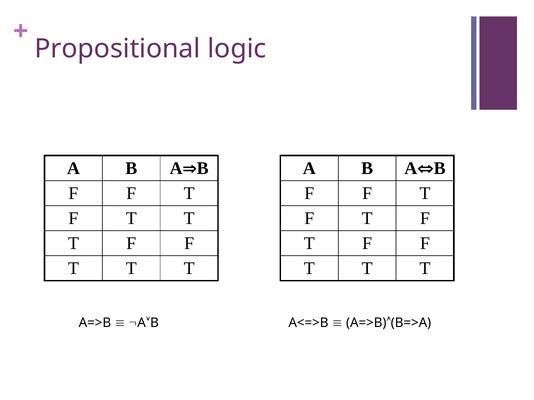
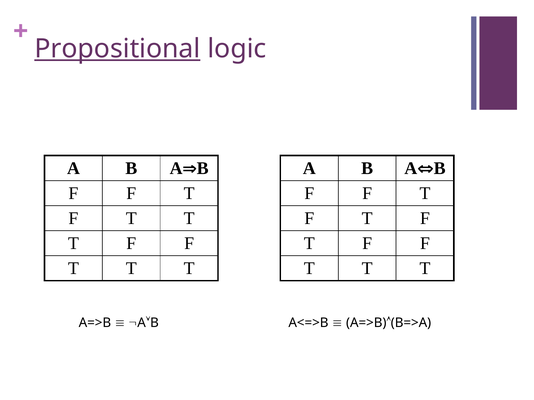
Propositional underline: none -> present
